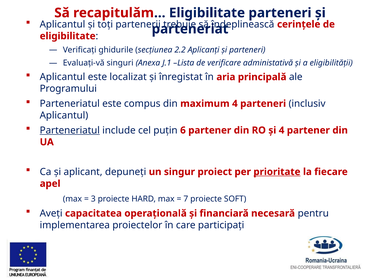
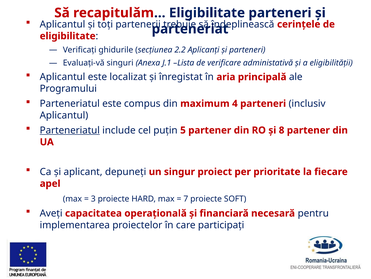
6: 6 -> 5
și 4: 4 -> 8
prioritate underline: present -> none
